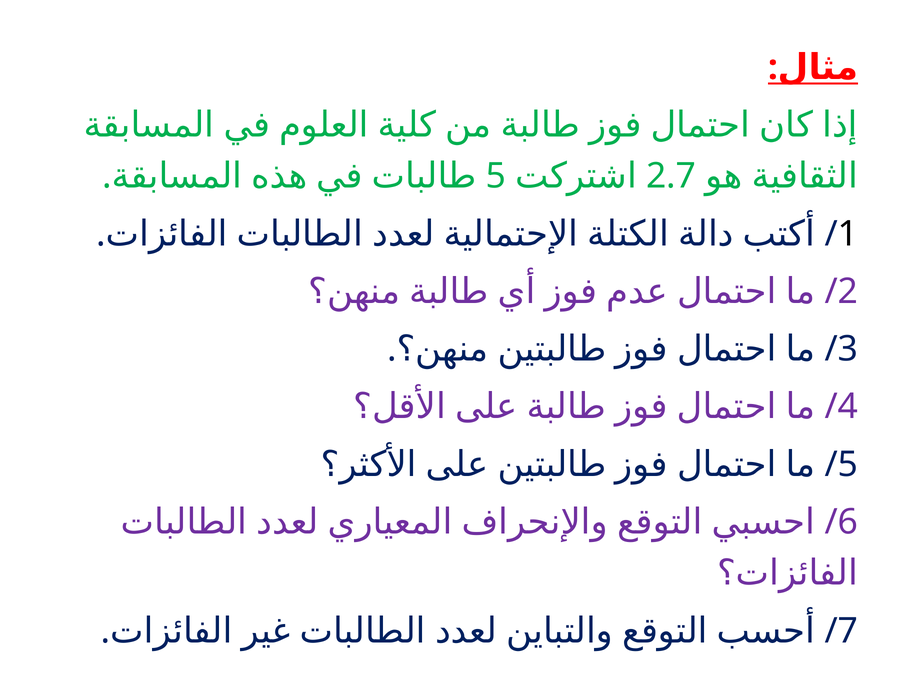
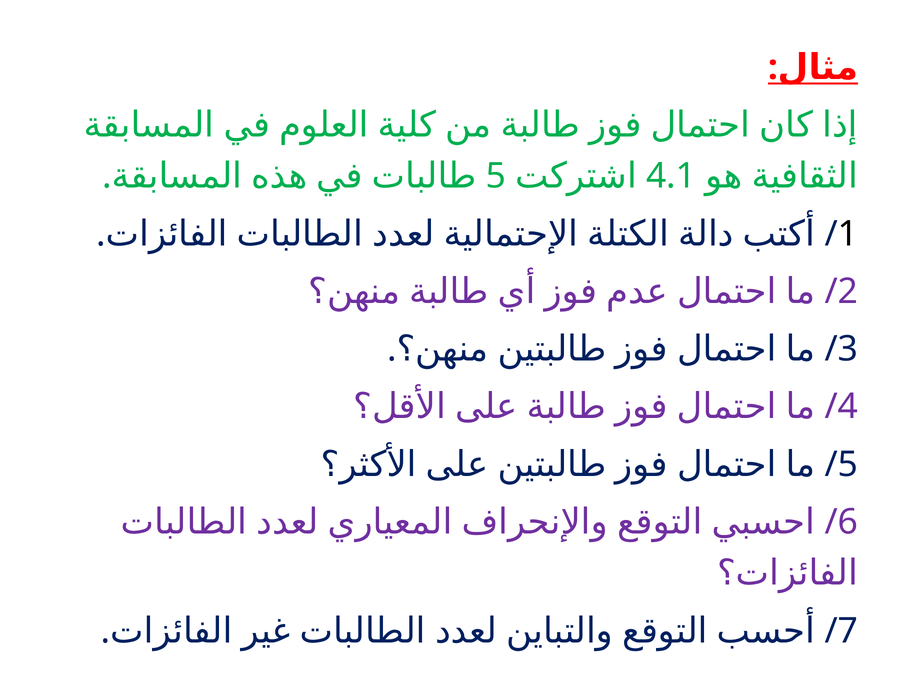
2.7: 2.7 -> 4.1
